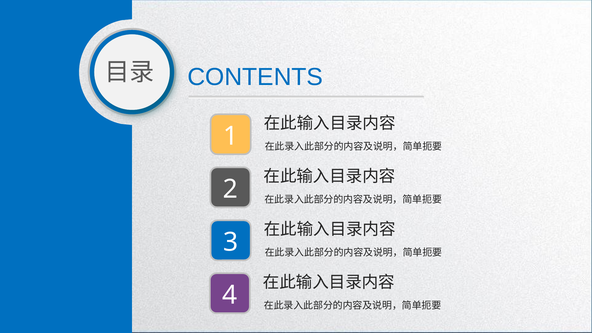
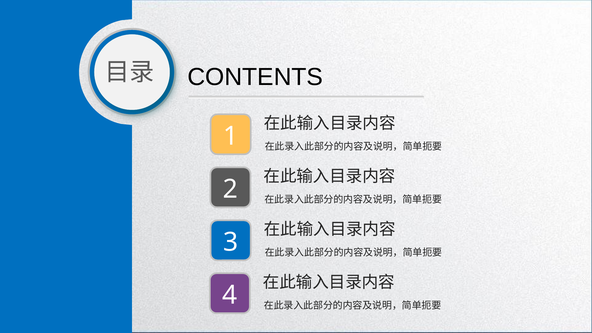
CONTENTS colour: blue -> black
